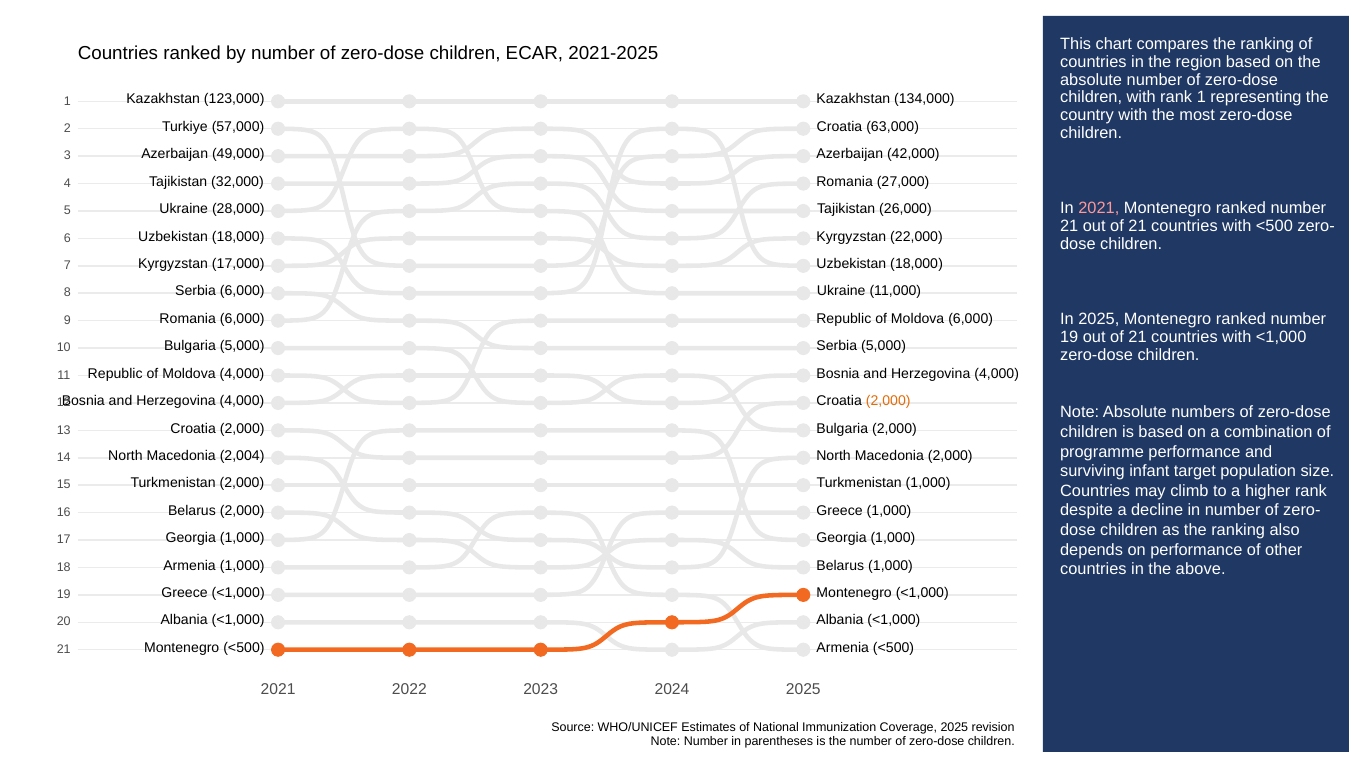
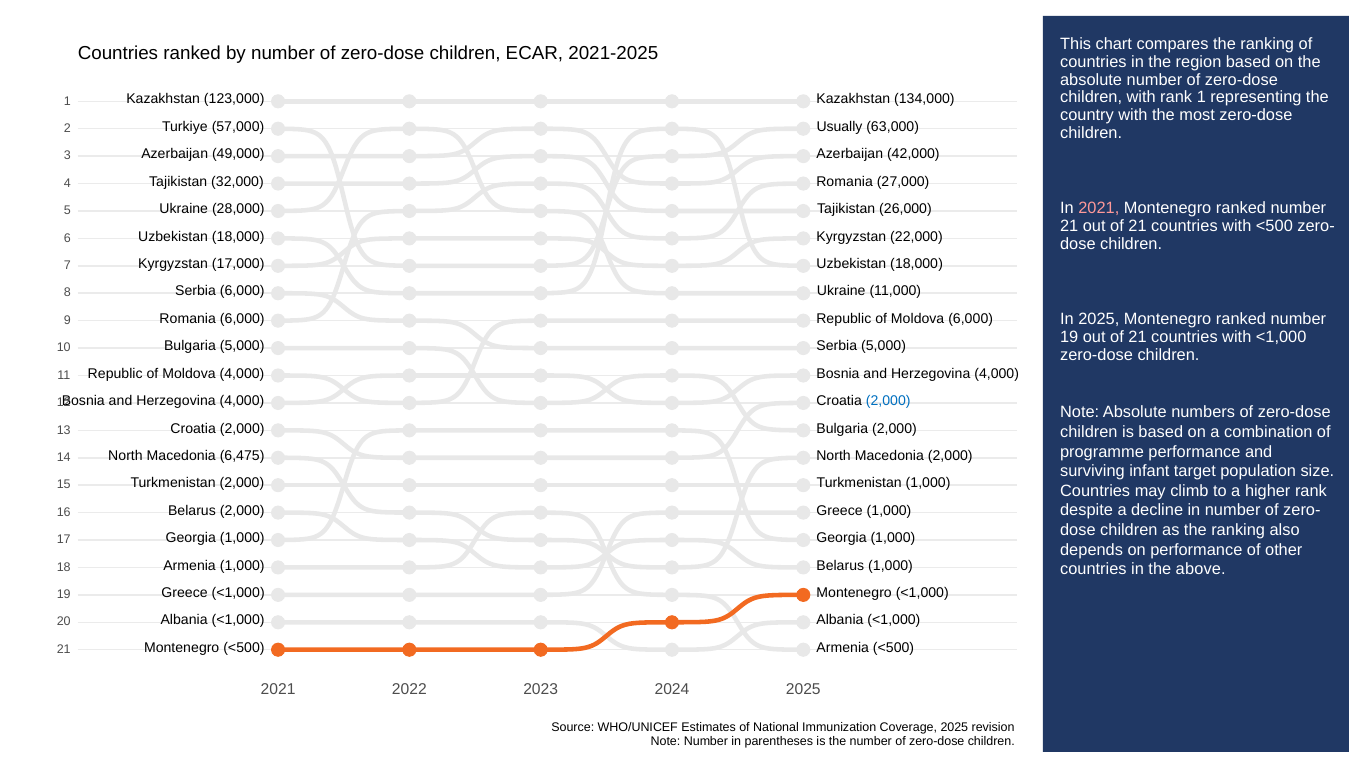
Croatia at (839, 127): Croatia -> Usually
2,000 at (888, 401) colour: orange -> blue
2,004: 2,004 -> 6,475
